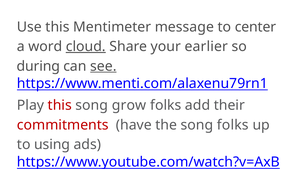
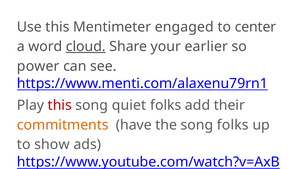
message: message -> engaged
during: during -> power
see underline: present -> none
grow: grow -> quiet
commitments colour: red -> orange
using: using -> show
